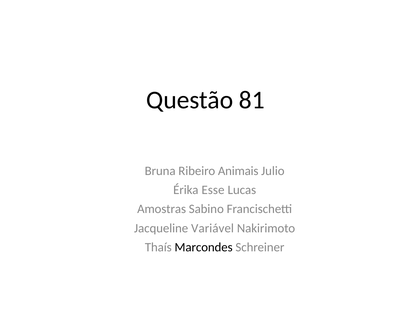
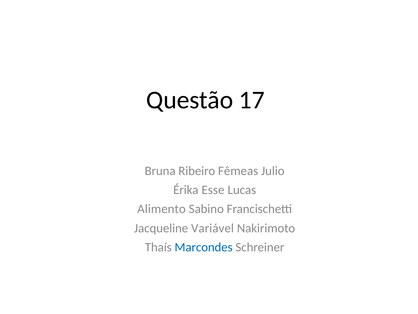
81: 81 -> 17
Animais: Animais -> Fêmeas
Amostras: Amostras -> Alimento
Marcondes colour: black -> blue
